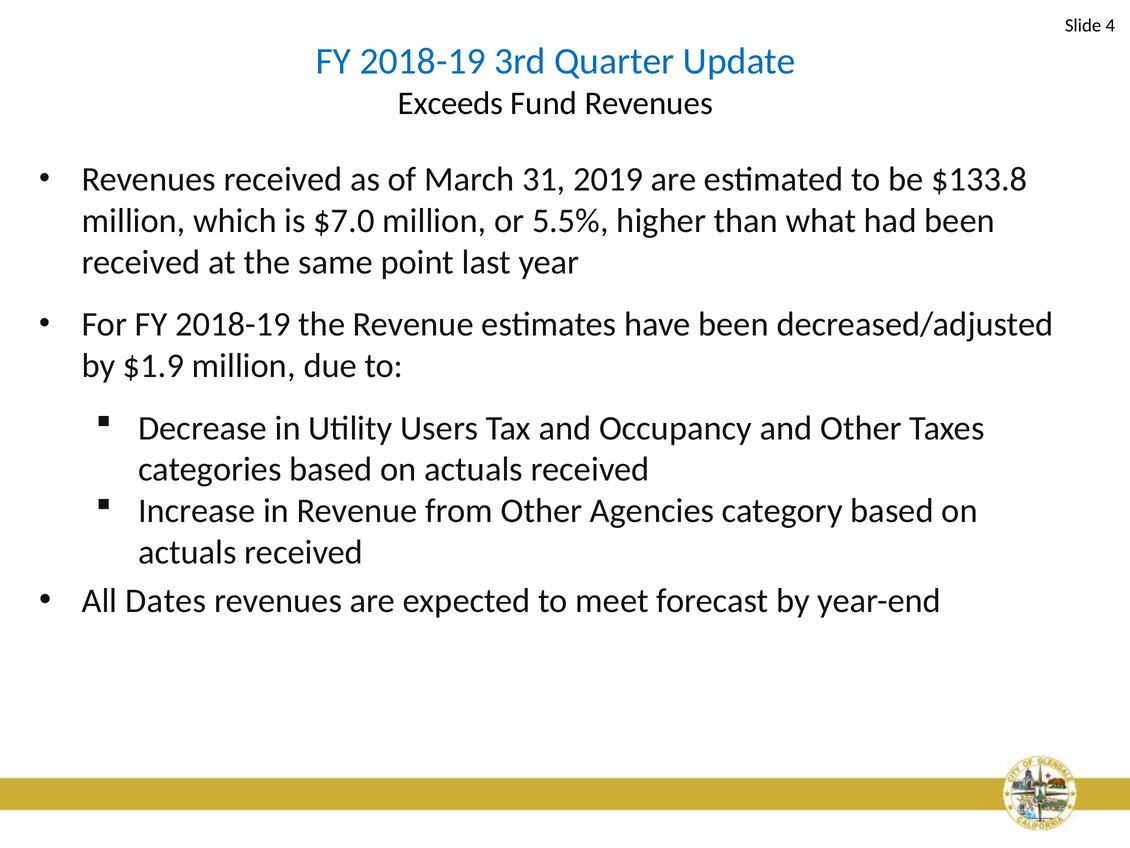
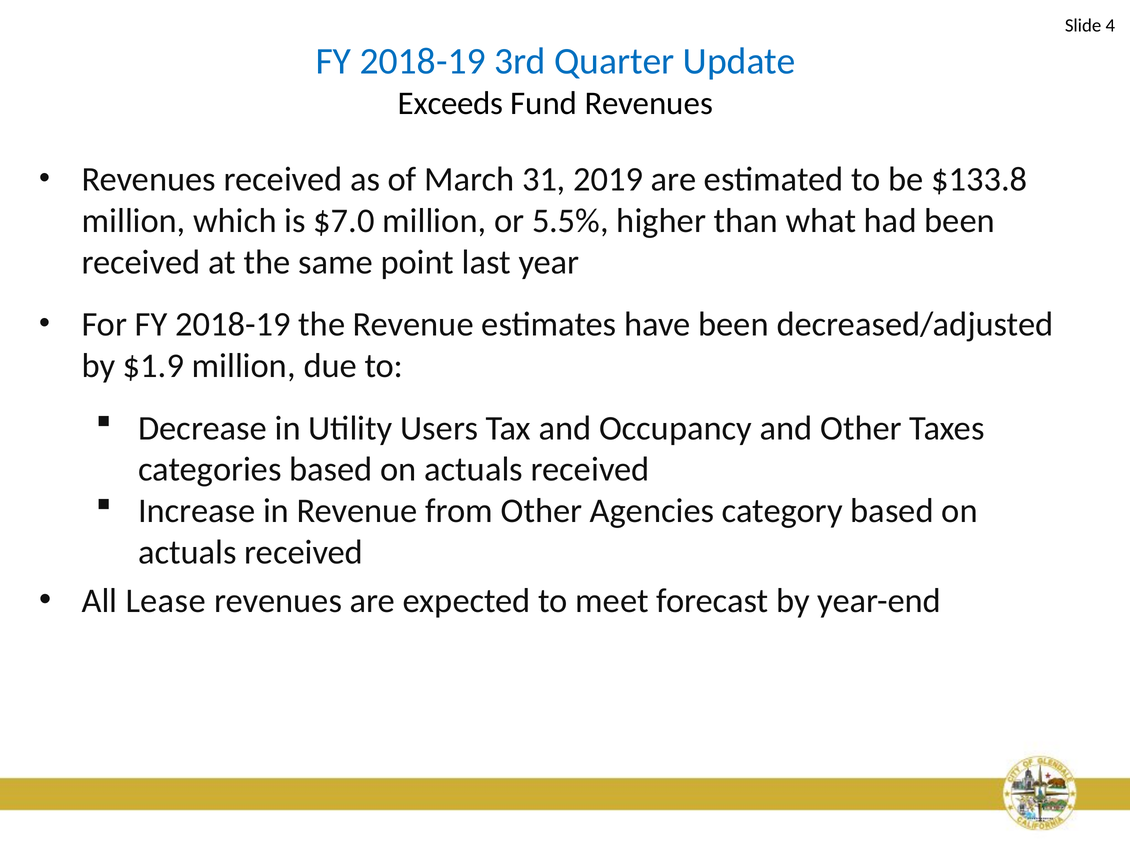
Dates: Dates -> Lease
